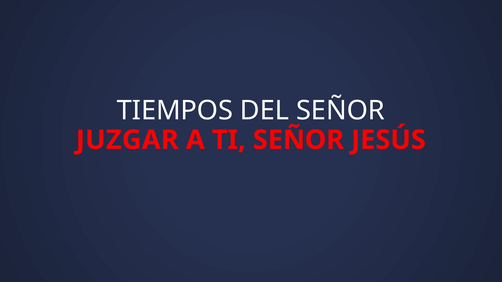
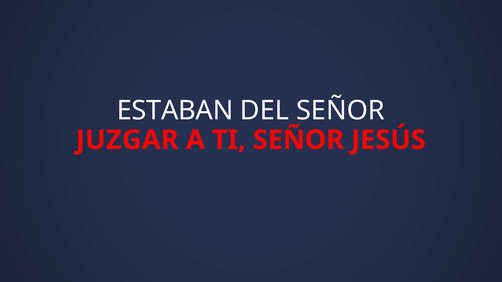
TIEMPOS: TIEMPOS -> ESTABAN
